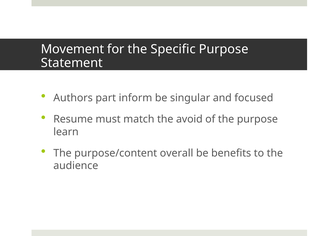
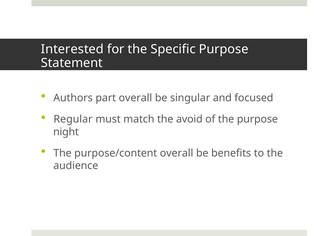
Movement: Movement -> Interested
part inform: inform -> overall
Resume: Resume -> Regular
learn: learn -> night
